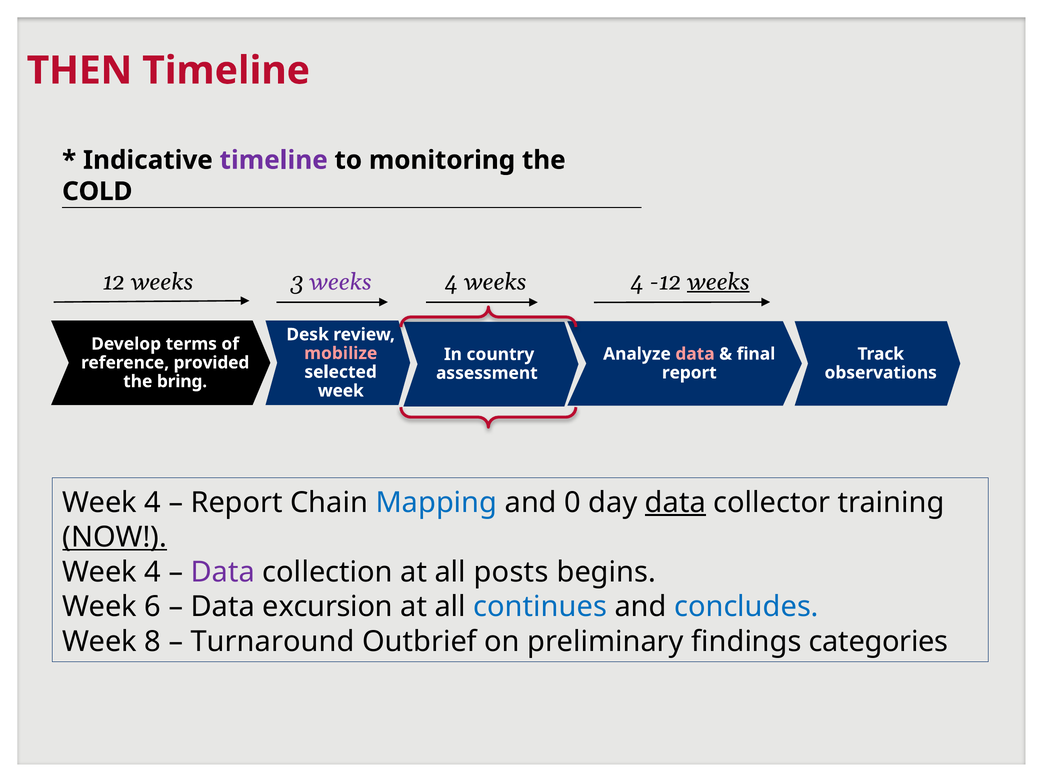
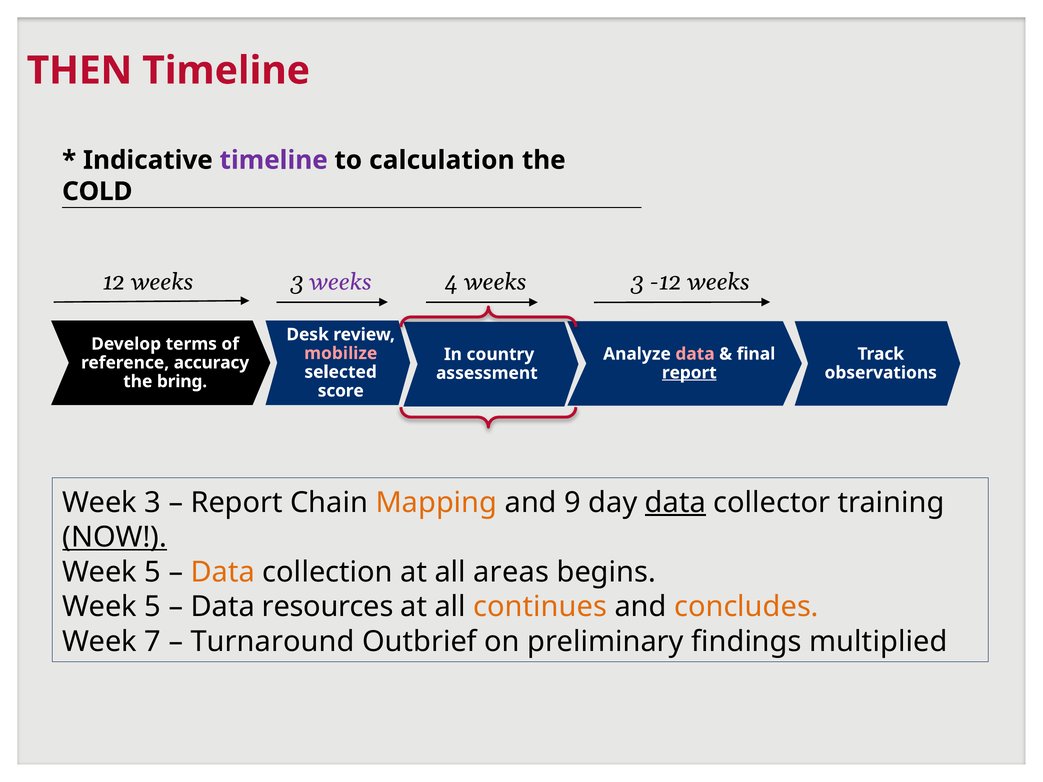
monitoring: monitoring -> calculation
4 weeks 4: 4 -> 3
weeks at (718, 282) underline: present -> none
provided: provided -> accuracy
report at (689, 373) underline: none -> present
week at (341, 391): week -> score
4 at (153, 503): 4 -> 3
Mapping colour: blue -> orange
0: 0 -> 9
4 at (153, 572): 4 -> 5
Data at (223, 572) colour: purple -> orange
posts: posts -> areas
6 at (153, 607): 6 -> 5
excursion: excursion -> resources
continues colour: blue -> orange
concludes colour: blue -> orange
8: 8 -> 7
categories: categories -> multiplied
